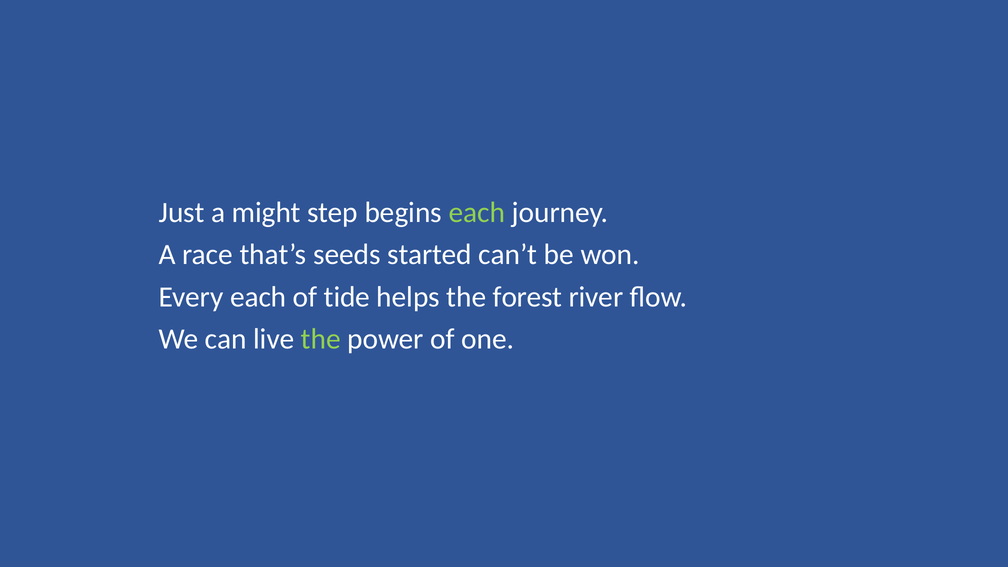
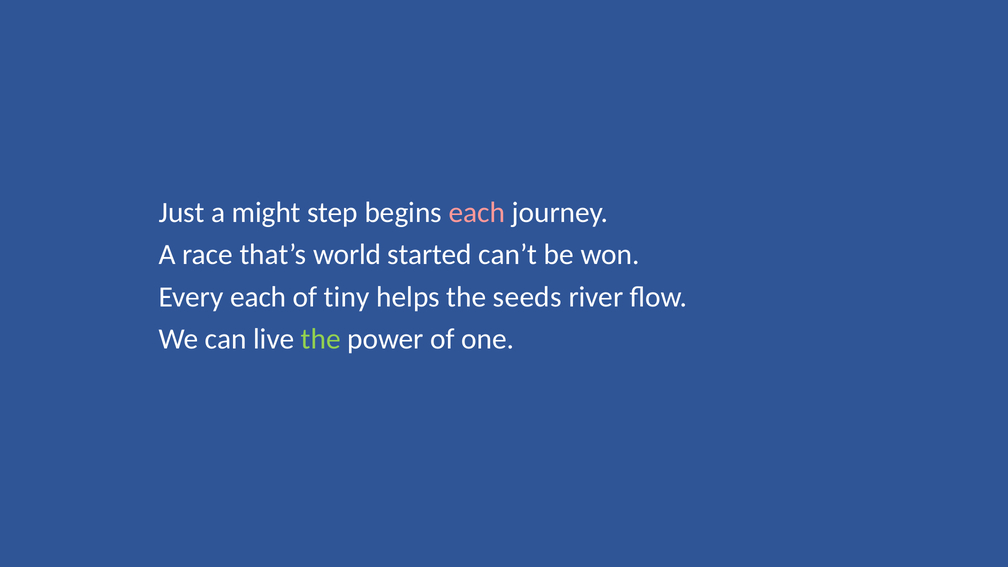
each at (477, 213) colour: light green -> pink
seeds: seeds -> world
tide: tide -> tiny
forest: forest -> seeds
